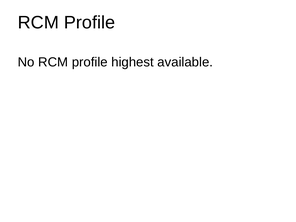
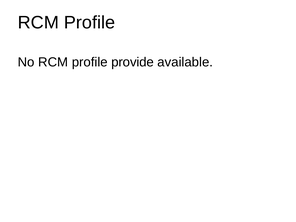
highest: highest -> provide
